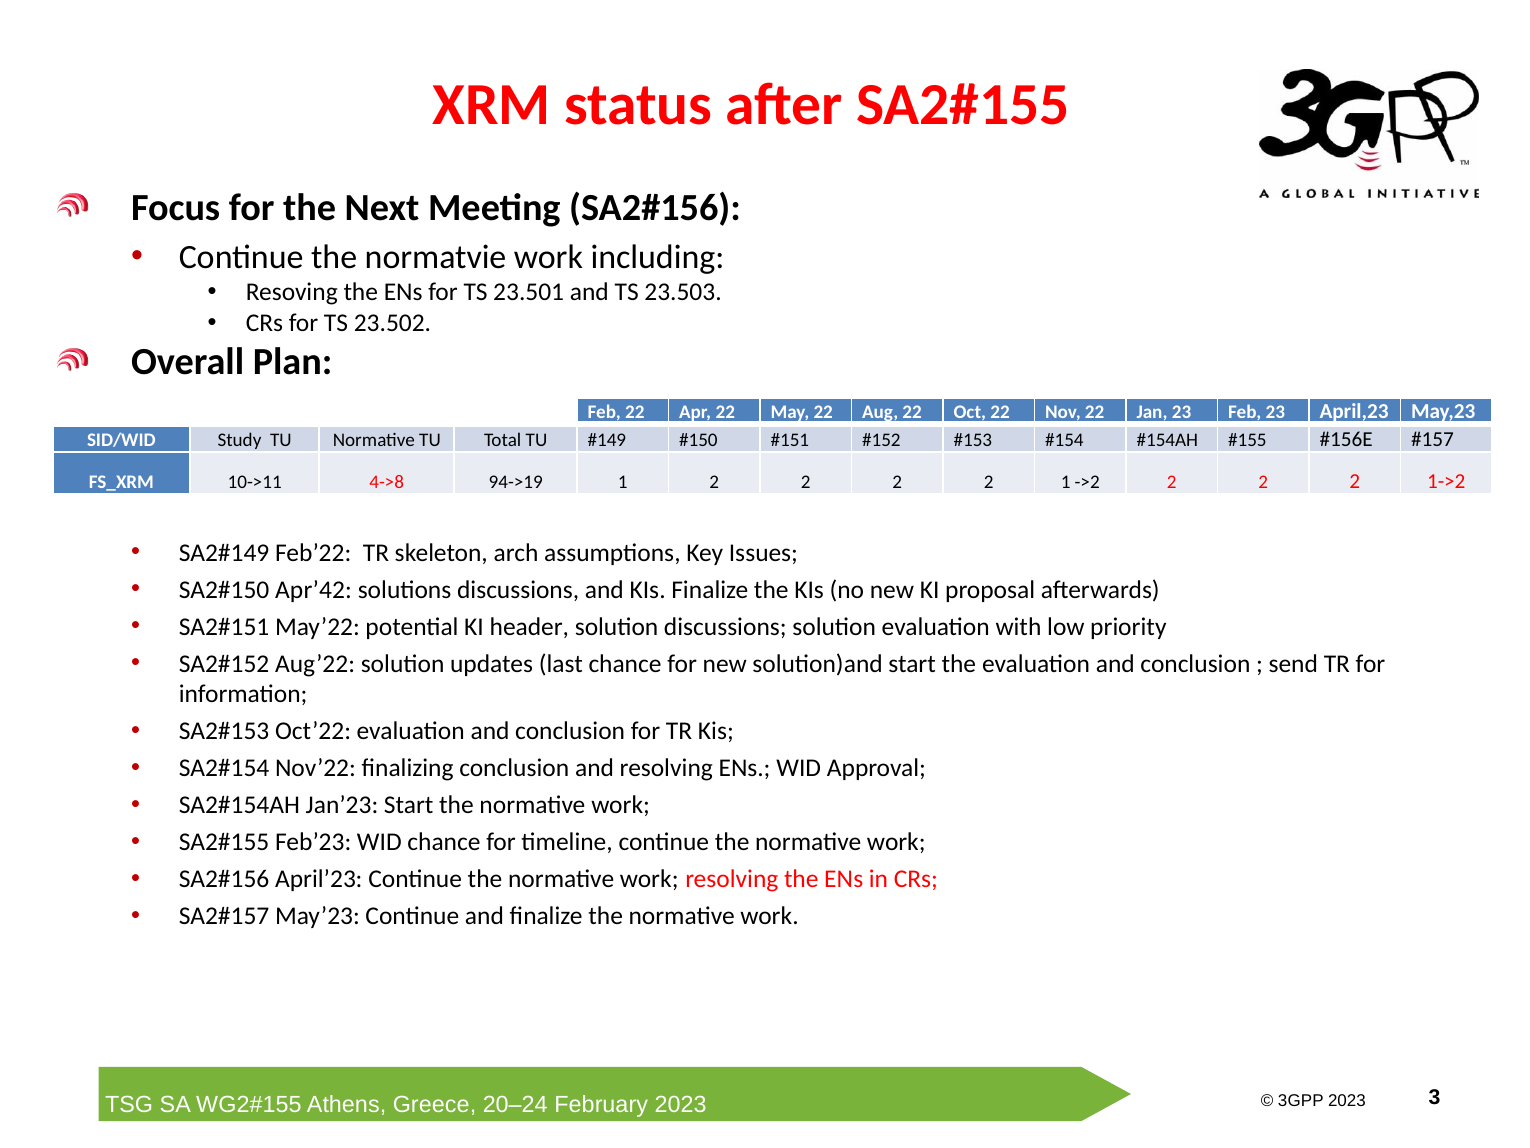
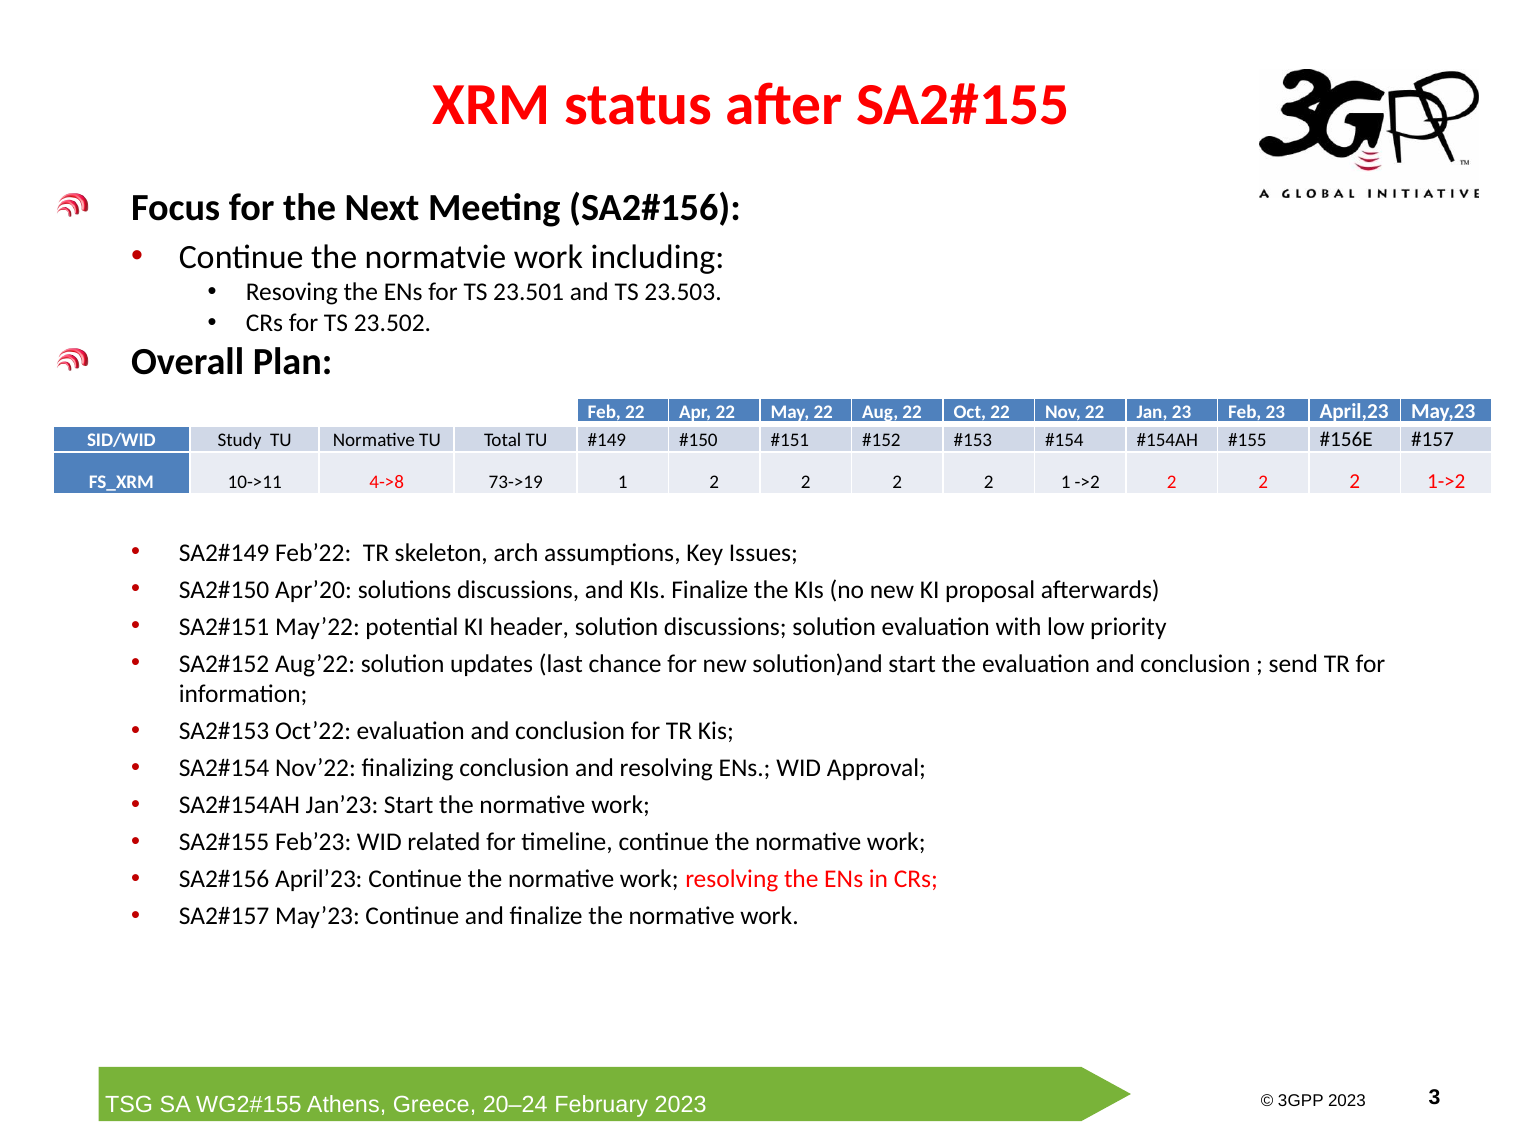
94->19: 94->19 -> 73->19
Apr’42: Apr’42 -> Apr’20
WID chance: chance -> related
